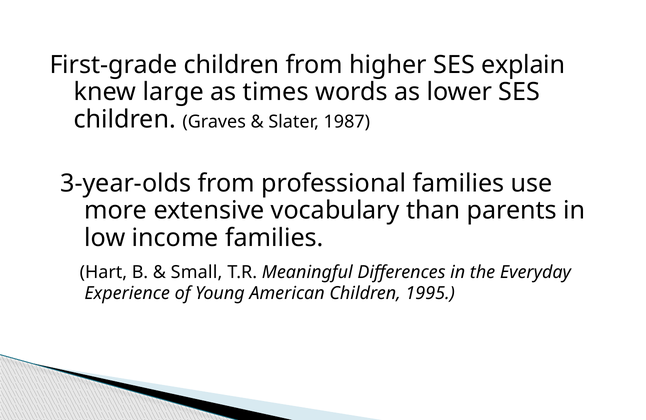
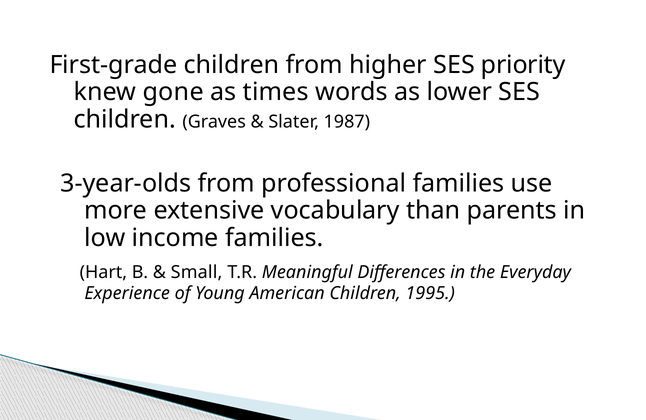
explain: explain -> priority
large: large -> gone
